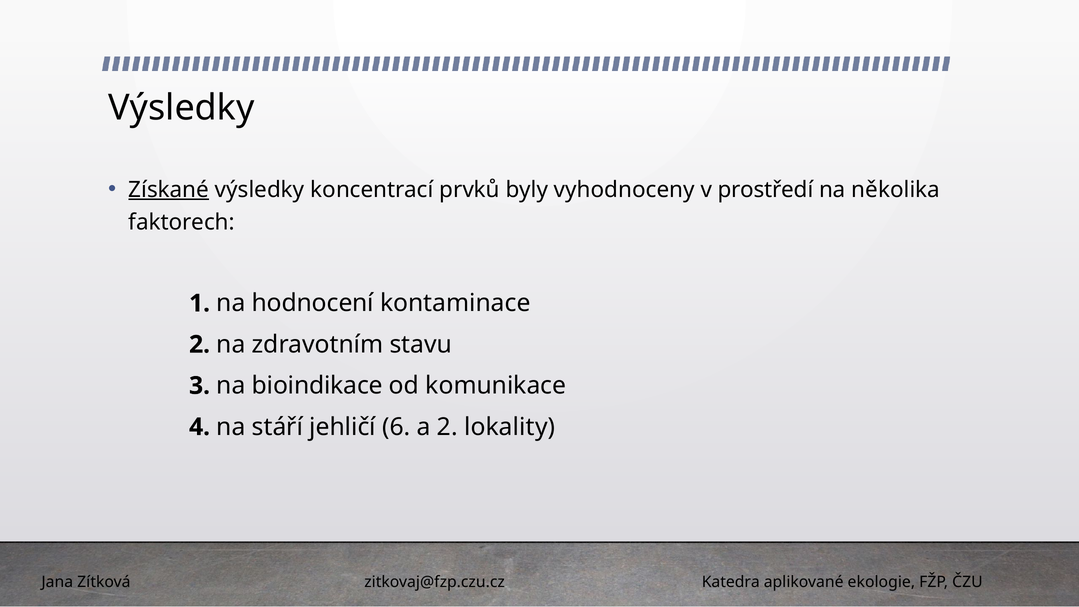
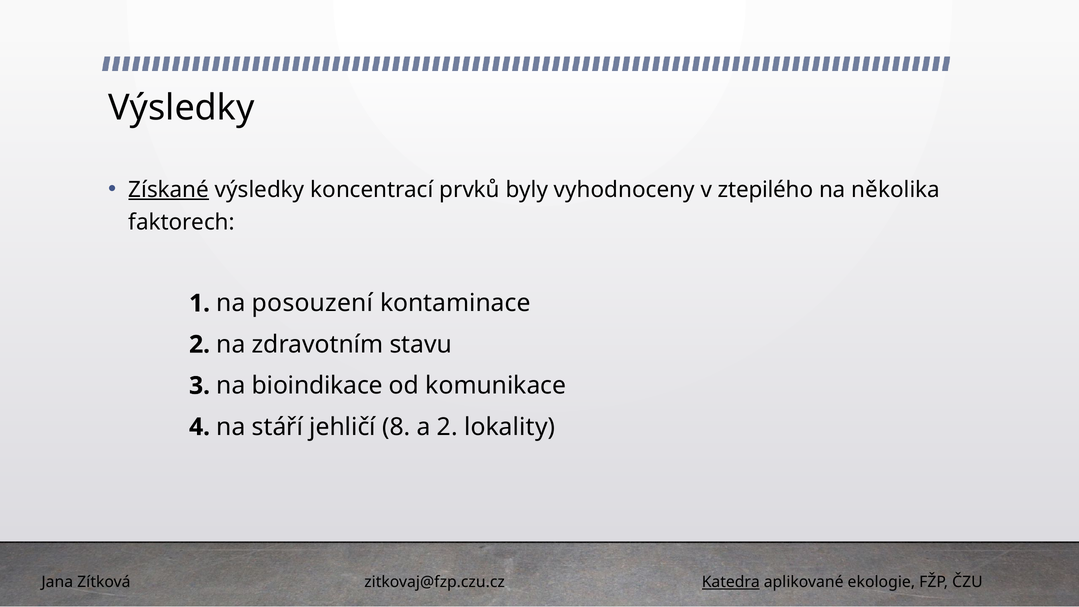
prostředí: prostředí -> ztepilého
hodnocení: hodnocení -> posouzení
6: 6 -> 8
Katedra underline: none -> present
